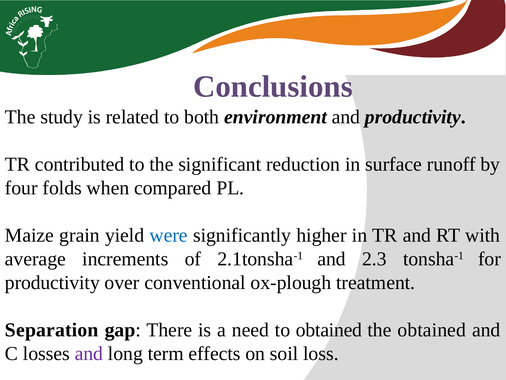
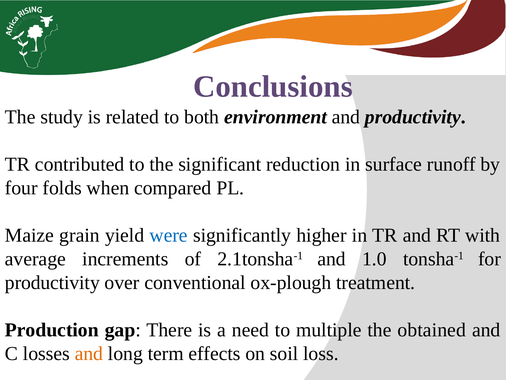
2.3: 2.3 -> 1.0
Separation: Separation -> Production
to obtained: obtained -> multiple
and at (89, 353) colour: purple -> orange
